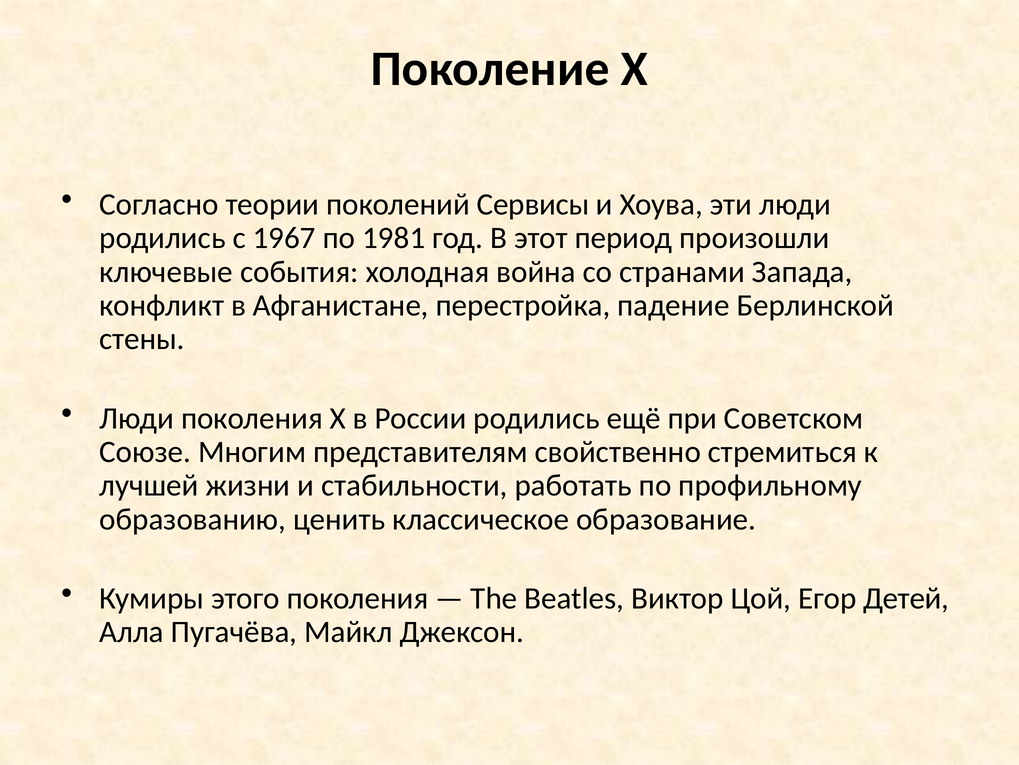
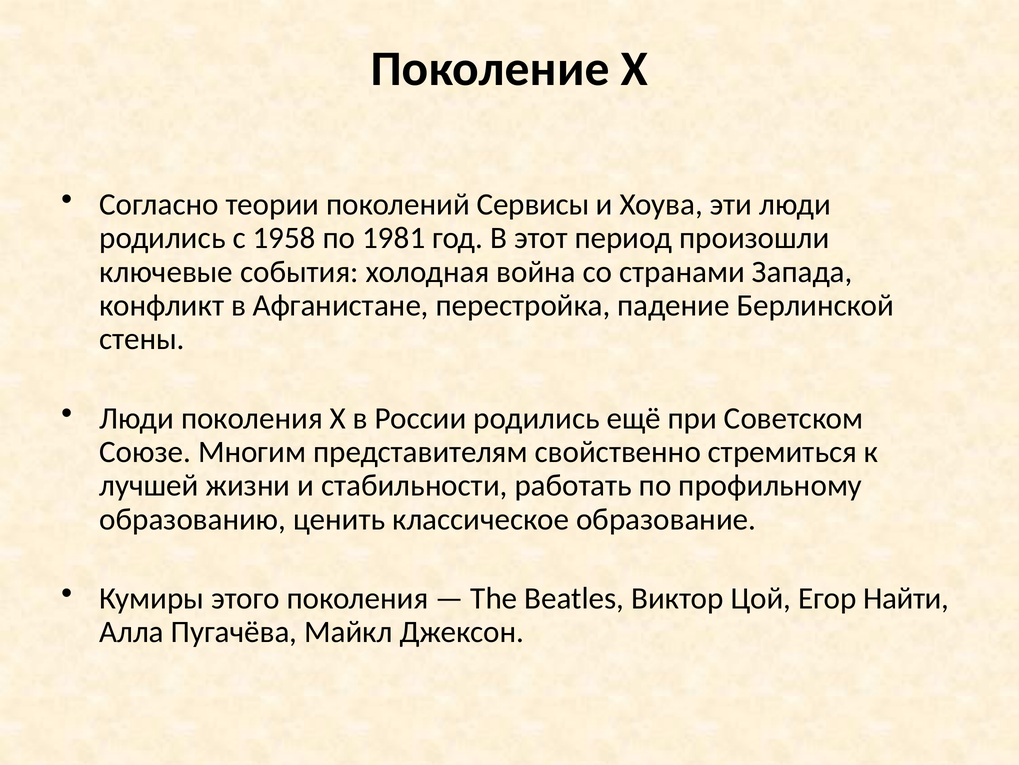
1967: 1967 -> 1958
Детей: Детей -> Найти
